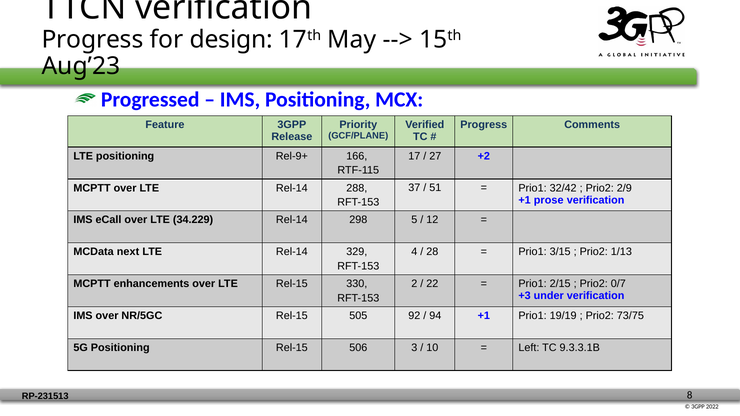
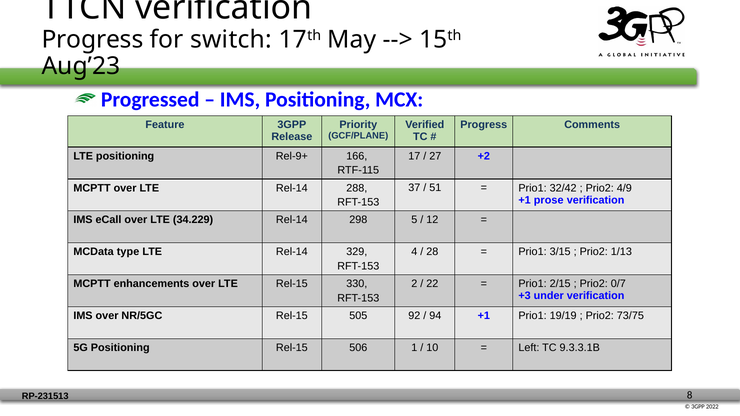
design: design -> switch
2/9: 2/9 -> 4/9
next: next -> type
3: 3 -> 1
